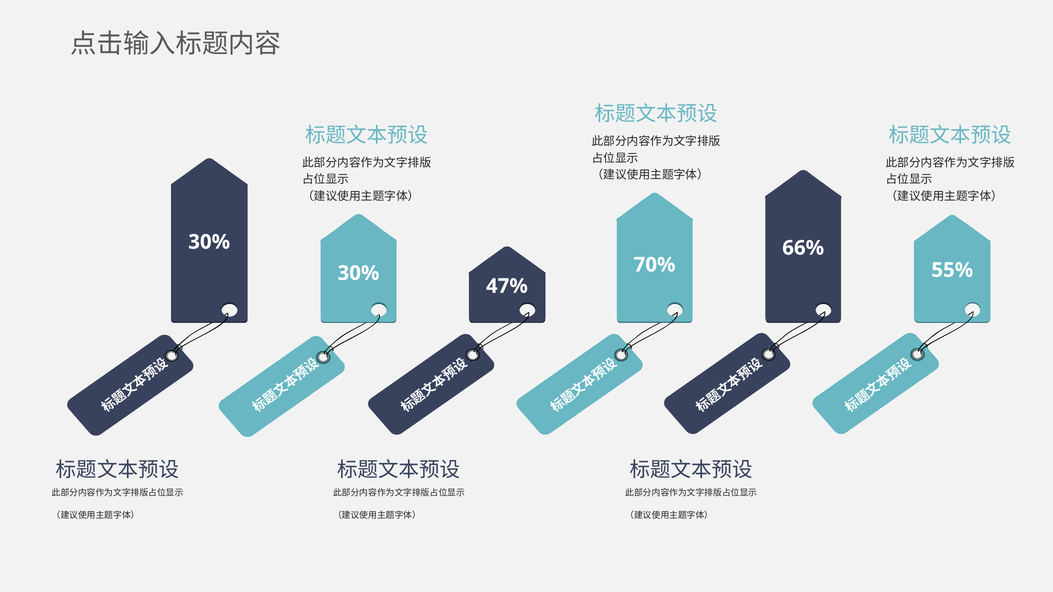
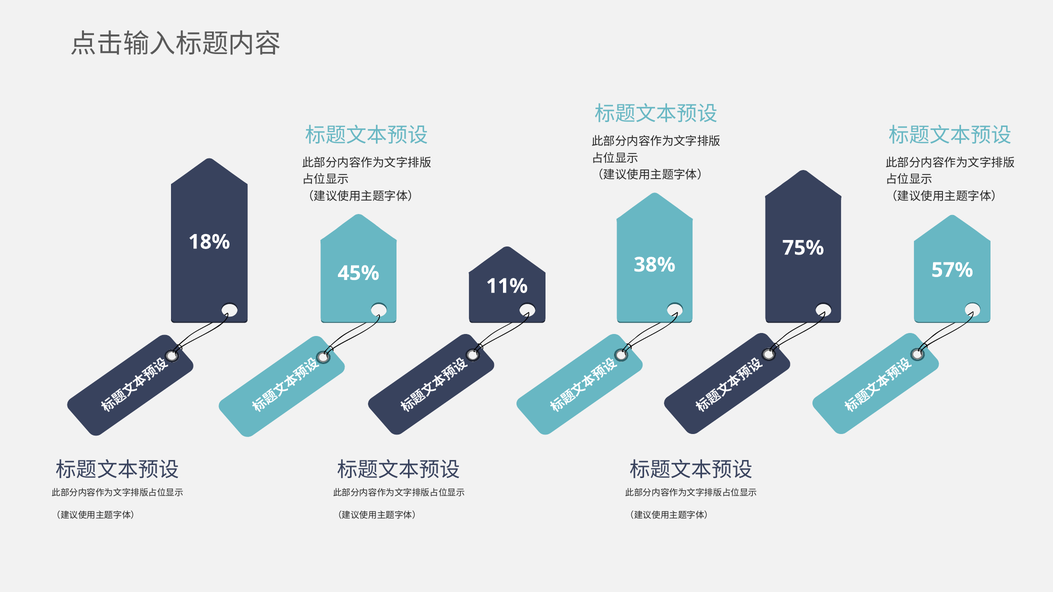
30% at (209, 242): 30% -> 18%
66%: 66% -> 75%
70%: 70% -> 38%
55%: 55% -> 57%
30% at (358, 273): 30% -> 45%
47%: 47% -> 11%
